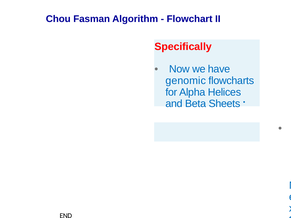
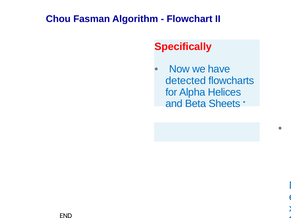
genomic: genomic -> detected
